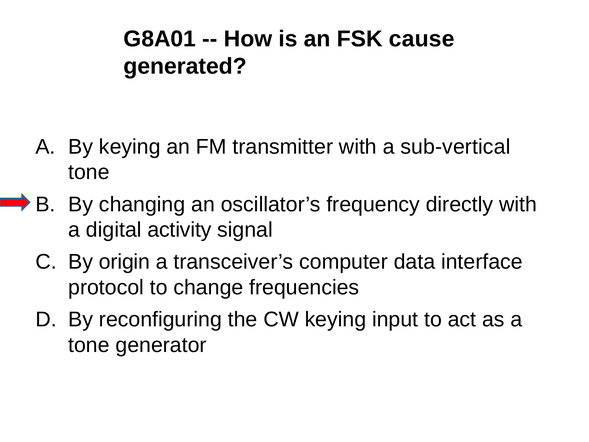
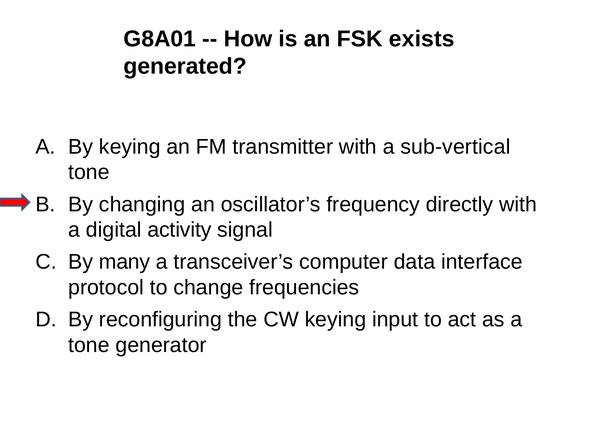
cause: cause -> exists
origin: origin -> many
